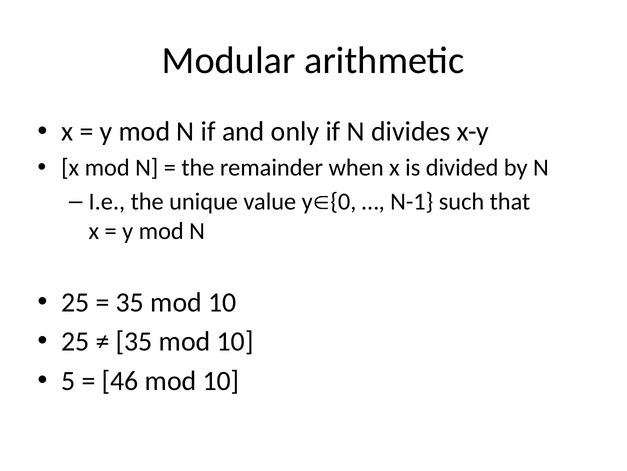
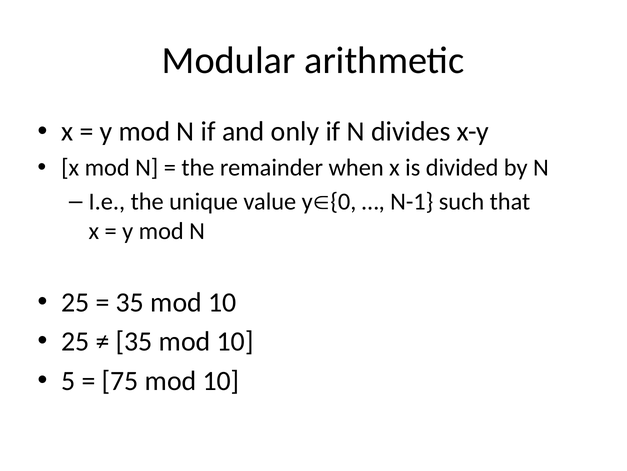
46: 46 -> 75
